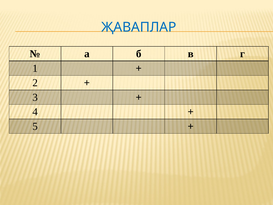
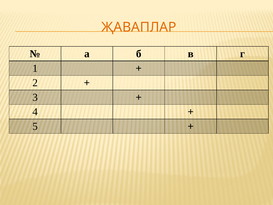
ҖАВАПЛАР colour: blue -> orange
